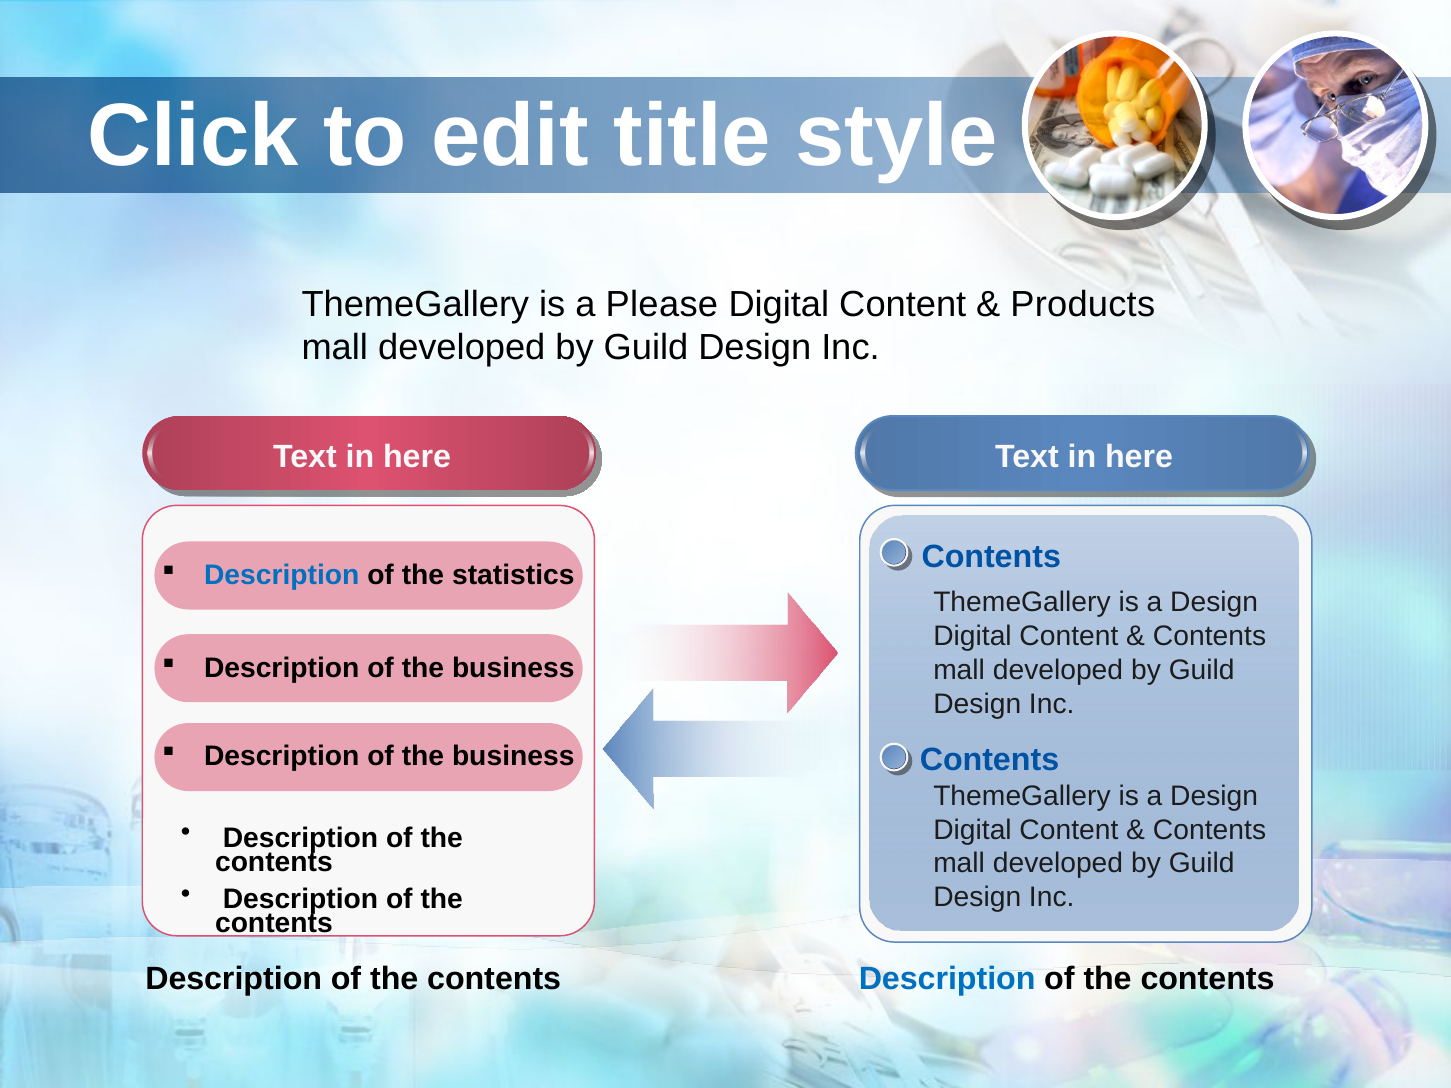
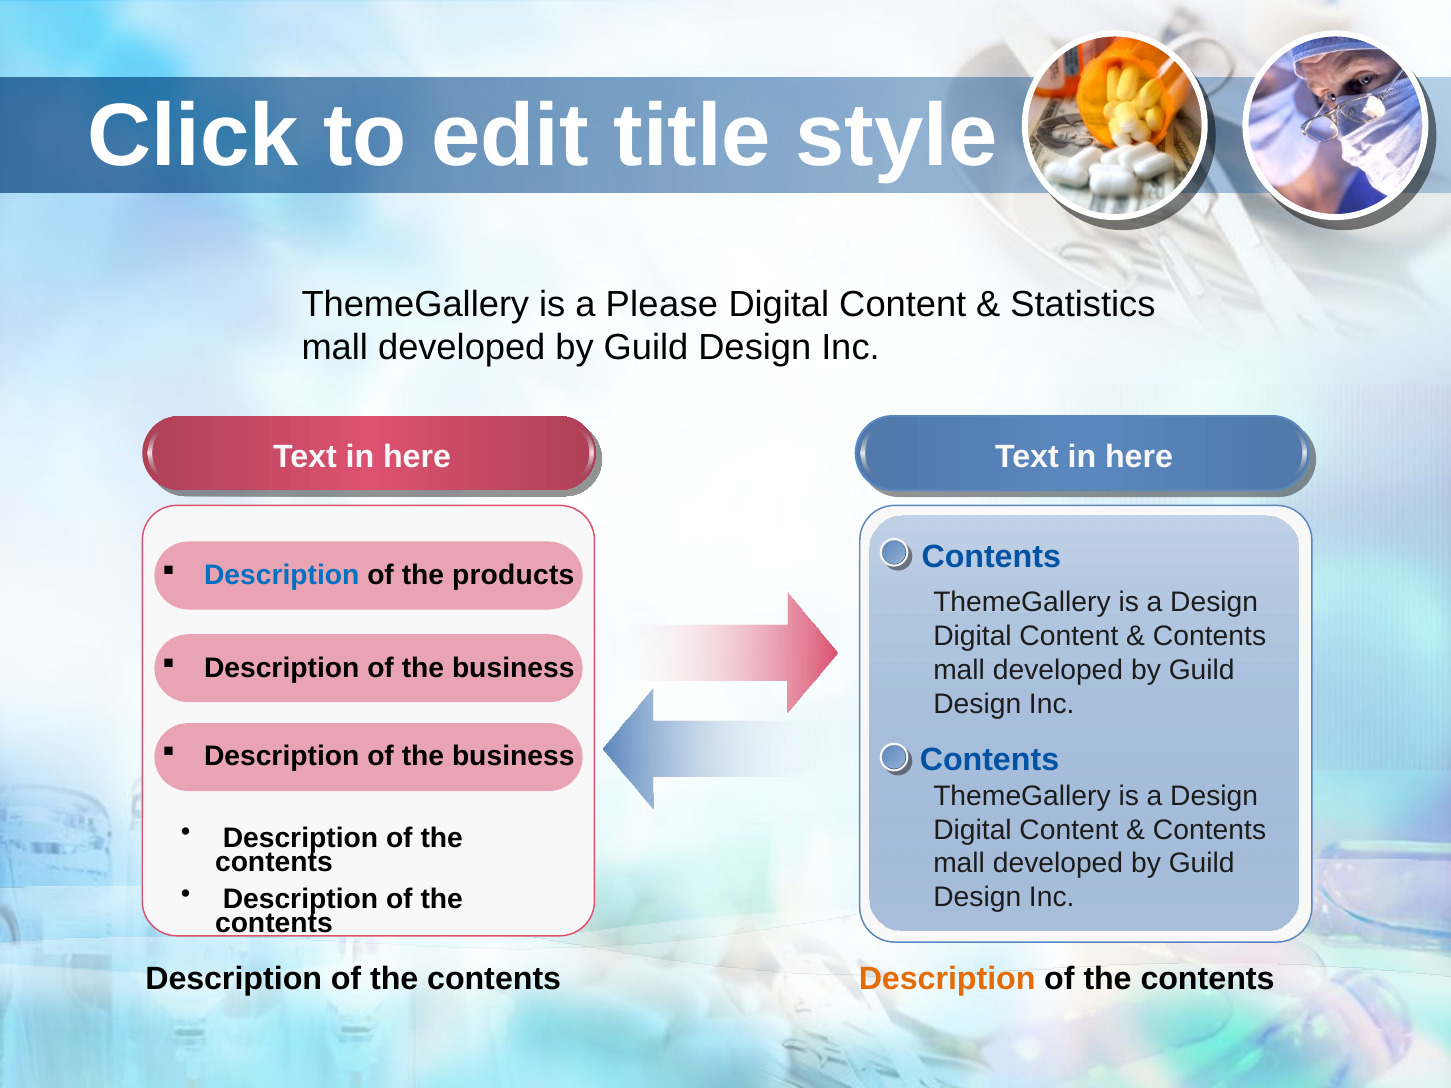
Products: Products -> Statistics
statistics: statistics -> products
Description at (947, 979) colour: blue -> orange
